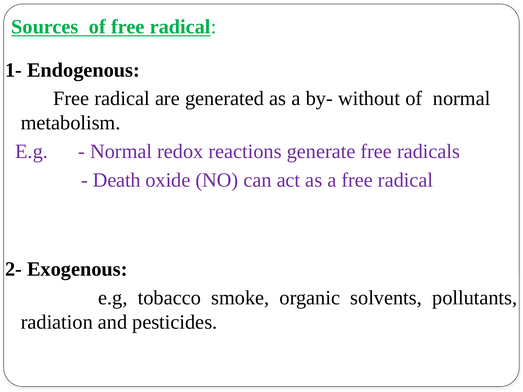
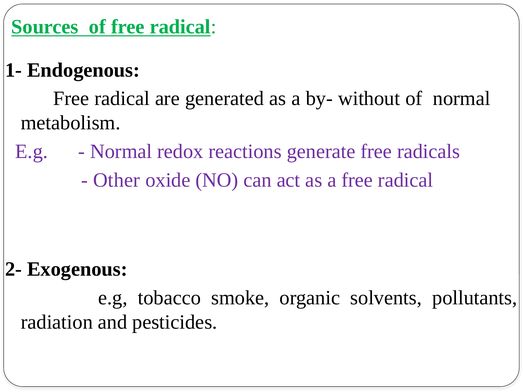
Death: Death -> Other
